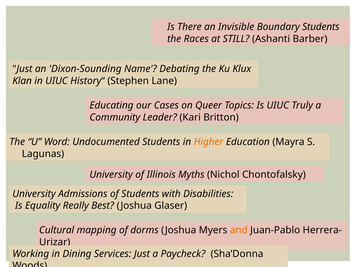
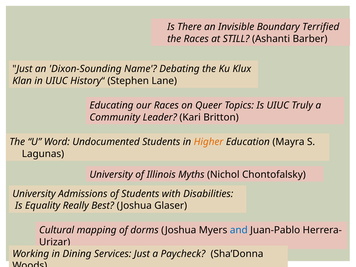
Boundary Students: Students -> Terrified
our Cases: Cases -> Races
and colour: orange -> blue
